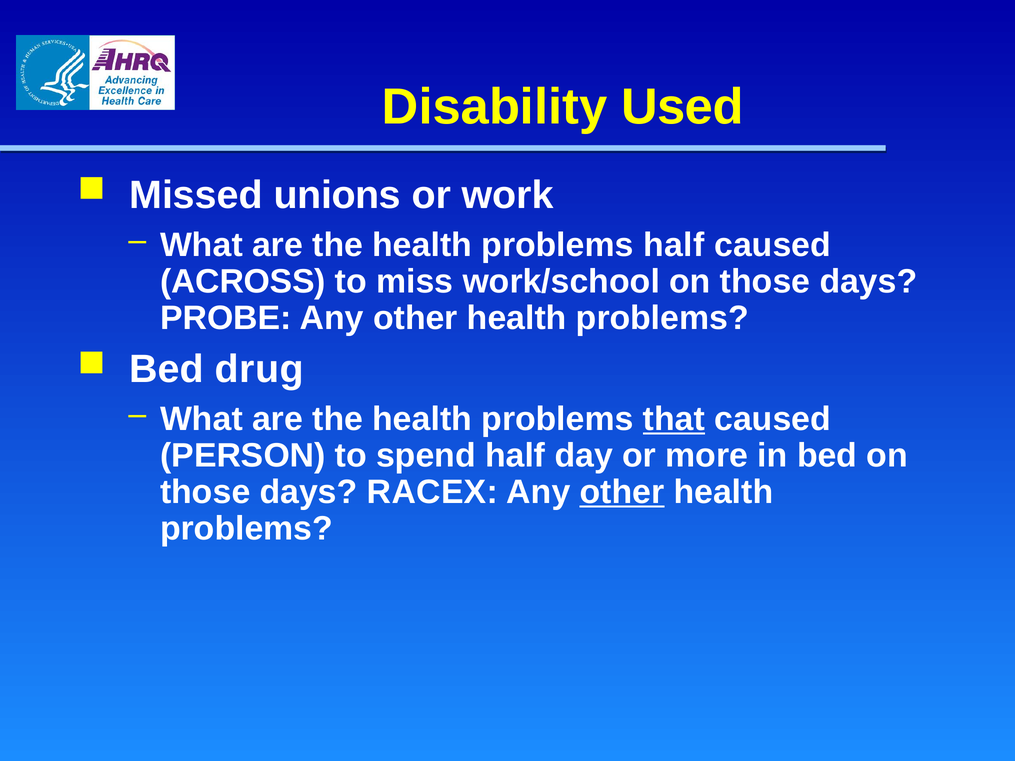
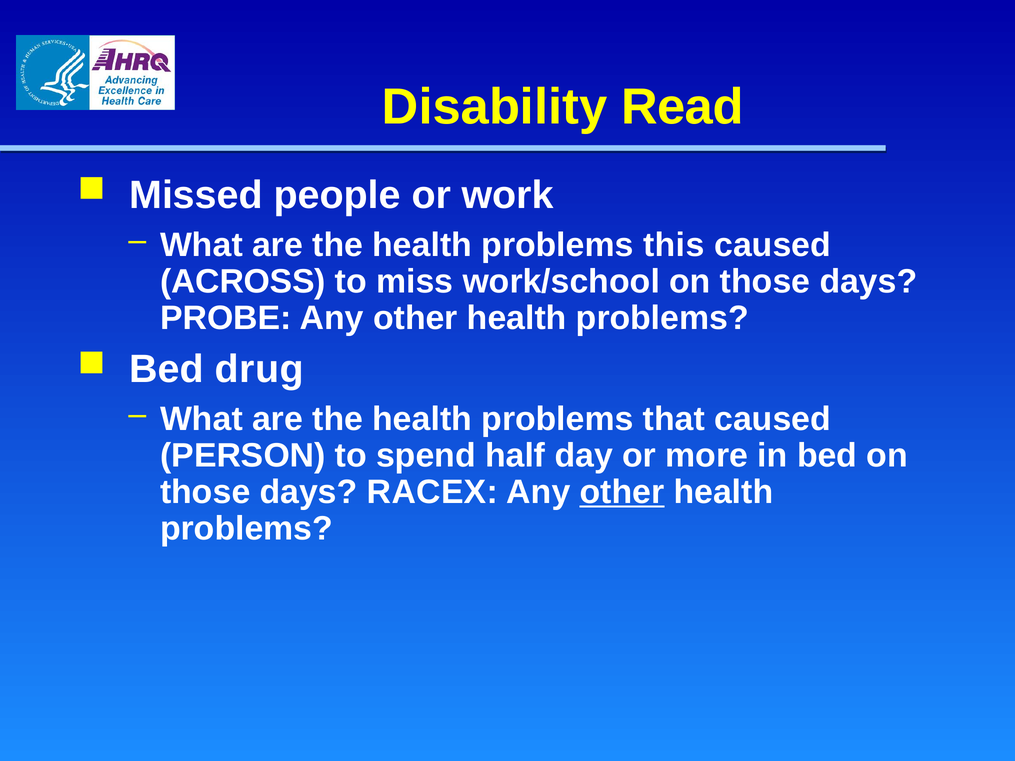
Used: Used -> Read
unions: unions -> people
problems half: half -> this
that underline: present -> none
